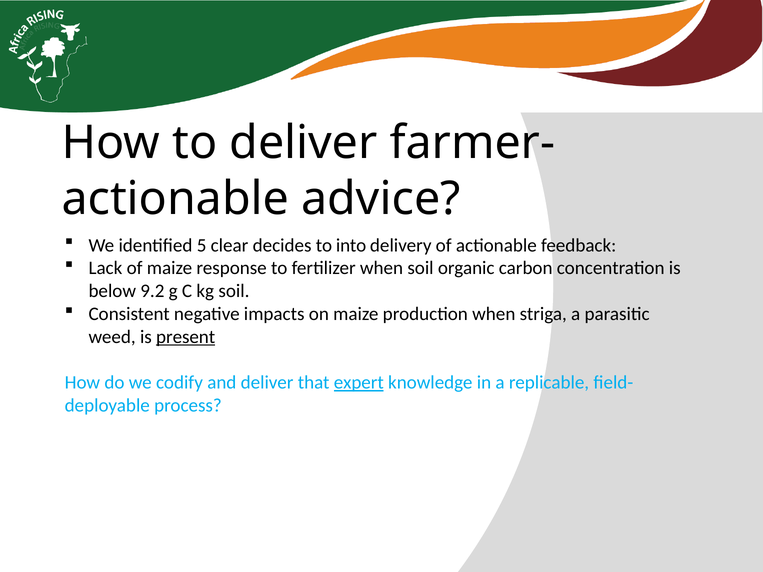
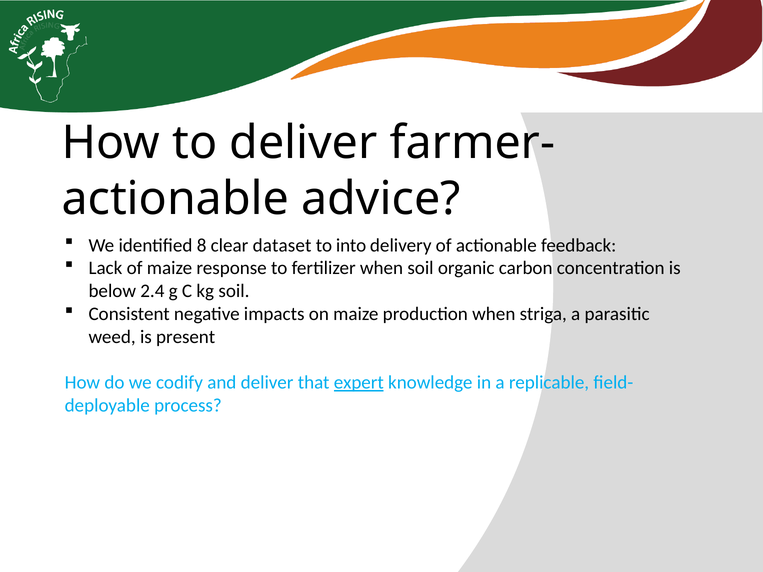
5: 5 -> 8
decides: decides -> dataset
9.2: 9.2 -> 2.4
present underline: present -> none
